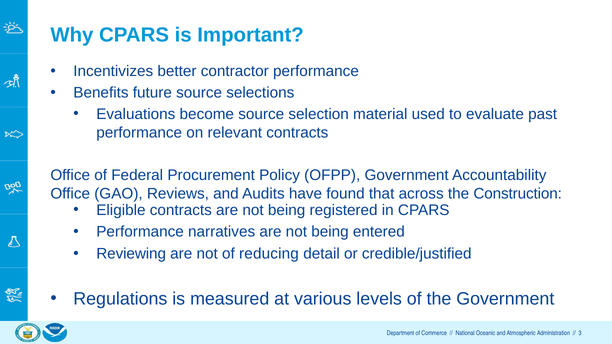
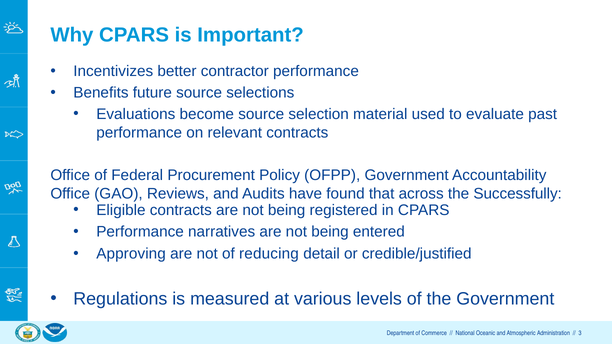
Construction: Construction -> Successfully
Reviewing: Reviewing -> Approving
